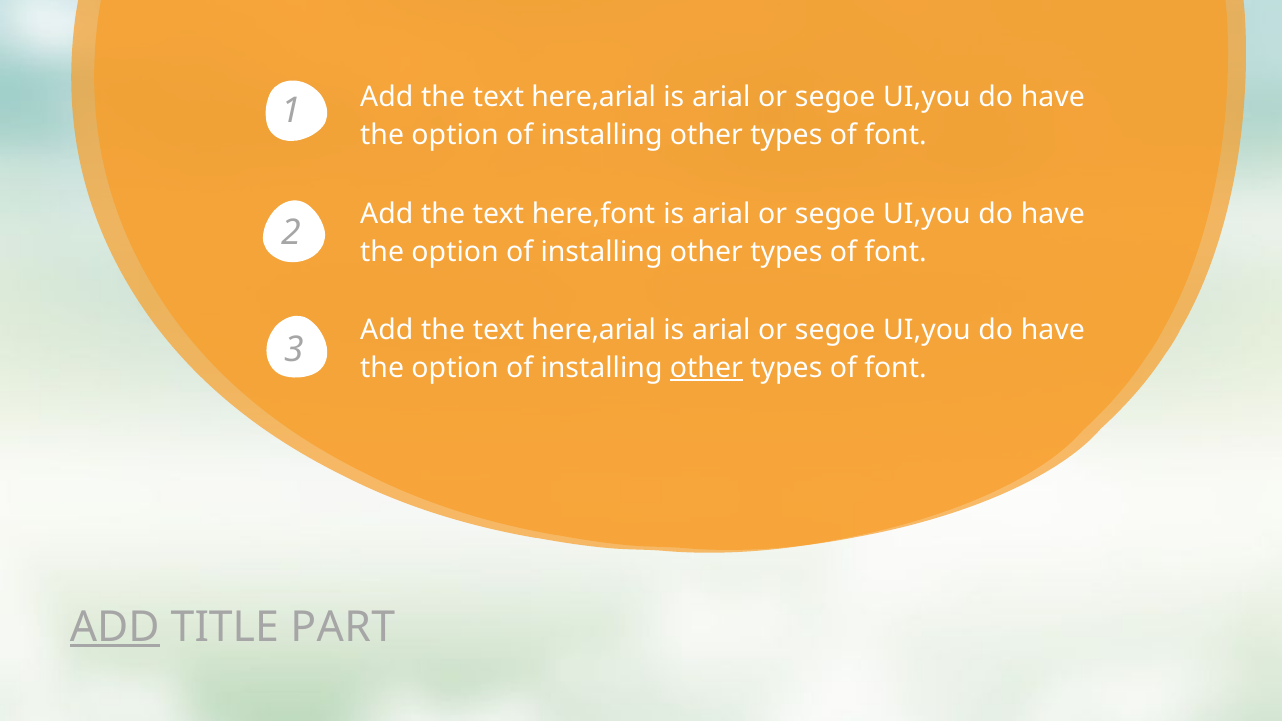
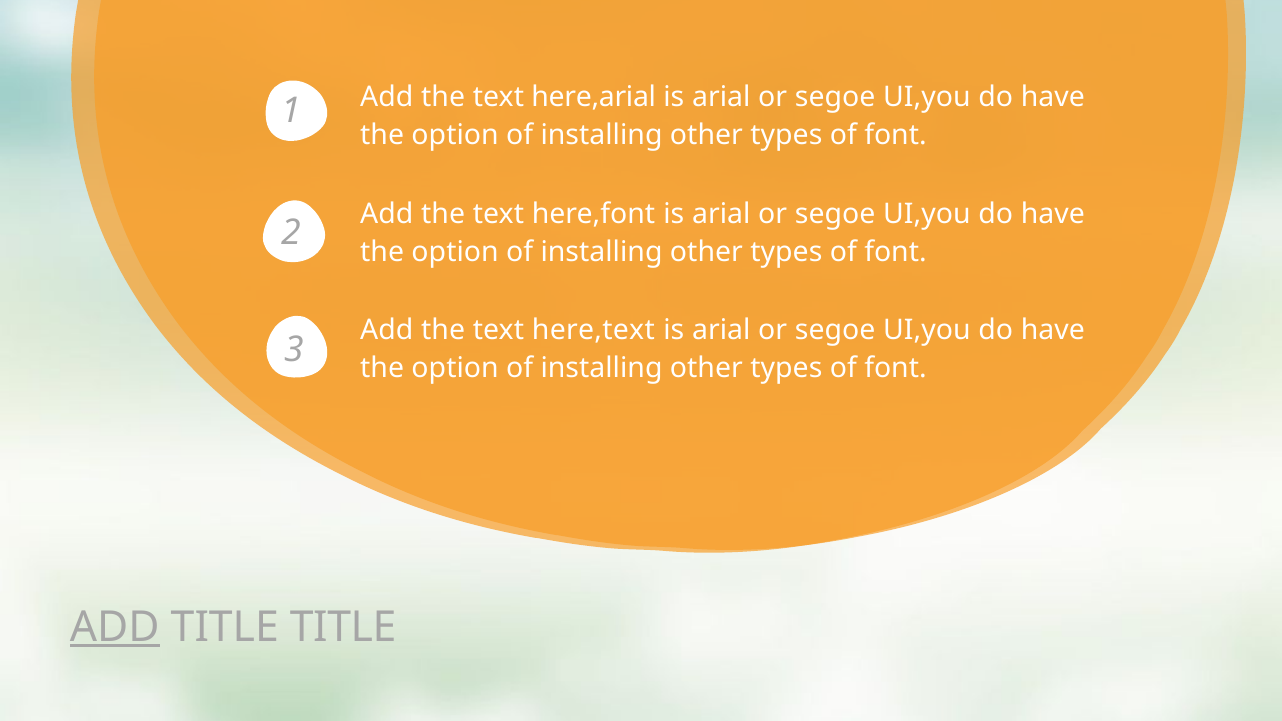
here,arial at (594, 330): here,arial -> here,text
other at (706, 368) underline: present -> none
TITLE PART: PART -> TITLE
